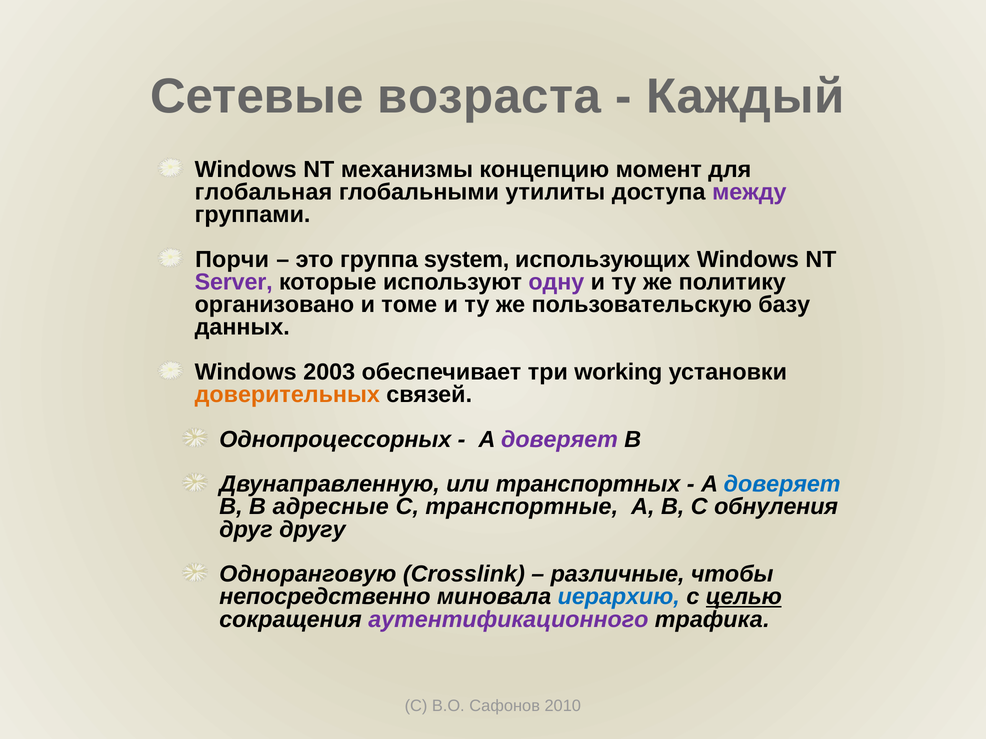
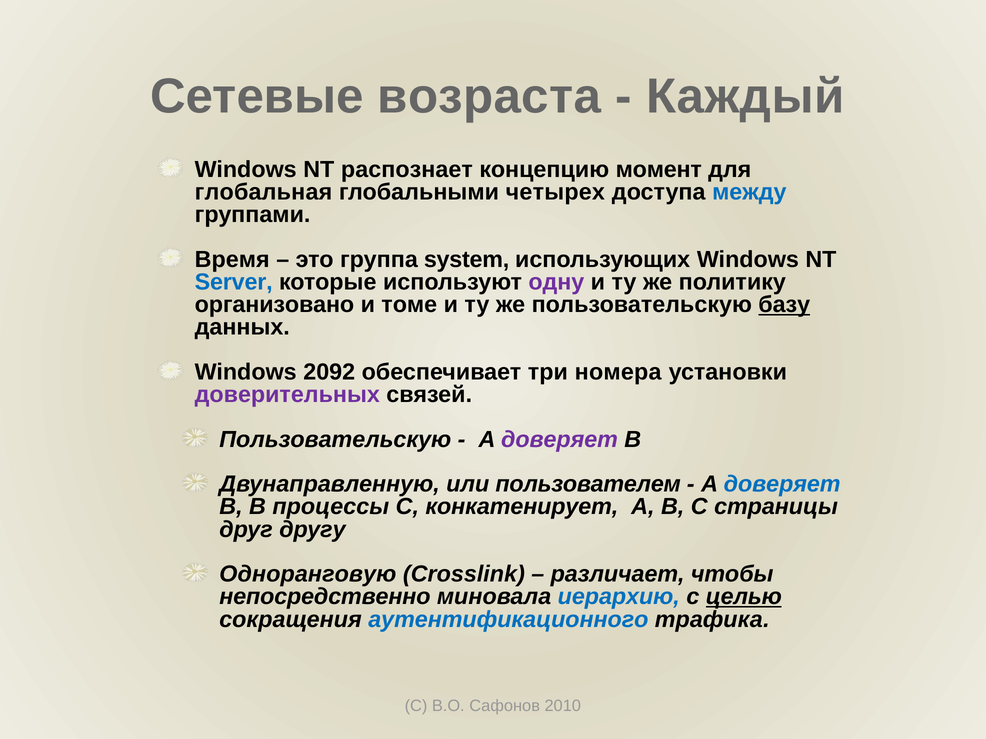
механизмы: механизмы -> распознает
утилиты: утилиты -> четырех
между colour: purple -> blue
Порчи: Порчи -> Время
Server colour: purple -> blue
базу underline: none -> present
2003: 2003 -> 2092
working: working -> номера
доверительных colour: orange -> purple
Однопроцессорных at (335, 440): Однопроцессорных -> Пользовательскую
транспортных: транспортных -> пользователем
адресные: адресные -> процессы
транспортные: транспортные -> конкатенирует
обнуления: обнуления -> страницы
различные: различные -> различает
аутентификационного colour: purple -> blue
